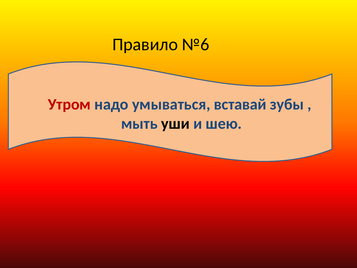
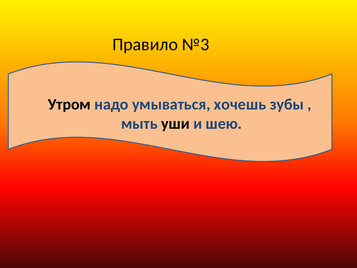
№6: №6 -> №3
Утром colour: red -> black
вставай: вставай -> хочешь
